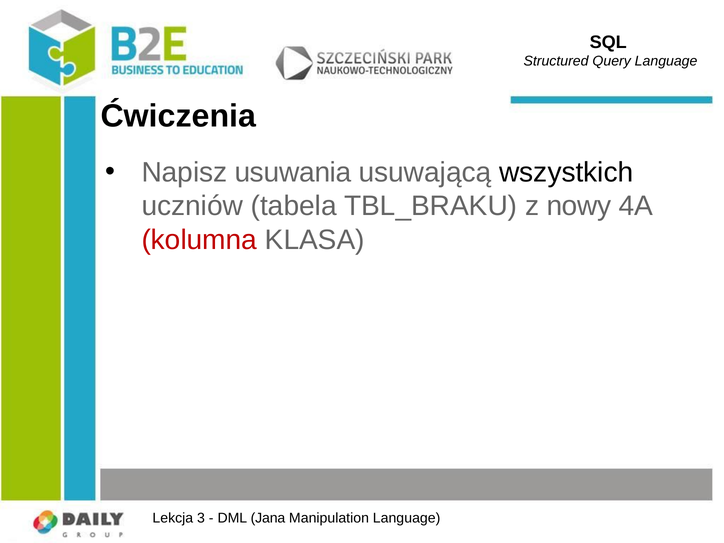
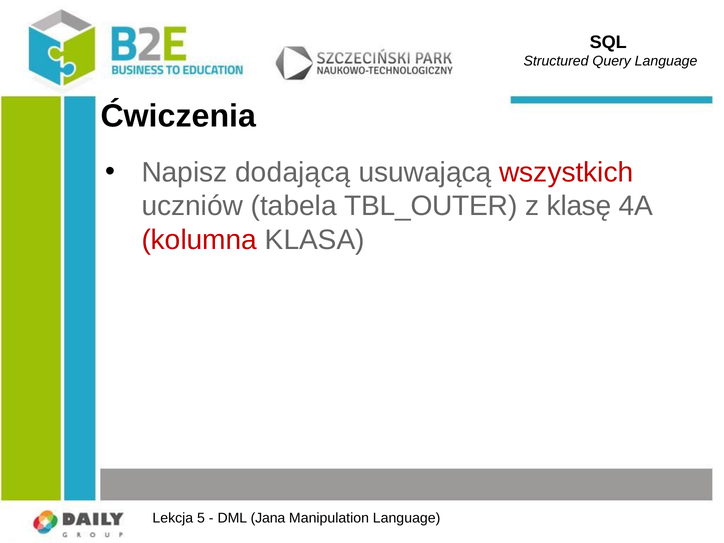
usuwania: usuwania -> dodającą
wszystkich colour: black -> red
TBL_BRAKU: TBL_BRAKU -> TBL_OUTER
nowy: nowy -> klasę
3: 3 -> 5
